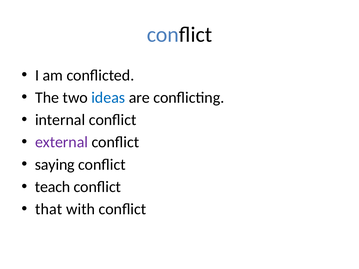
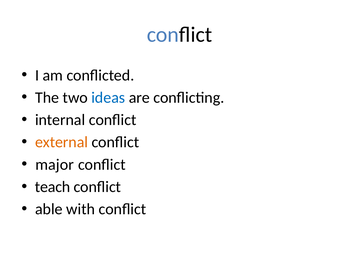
external colour: purple -> orange
saying: saying -> major
that: that -> able
